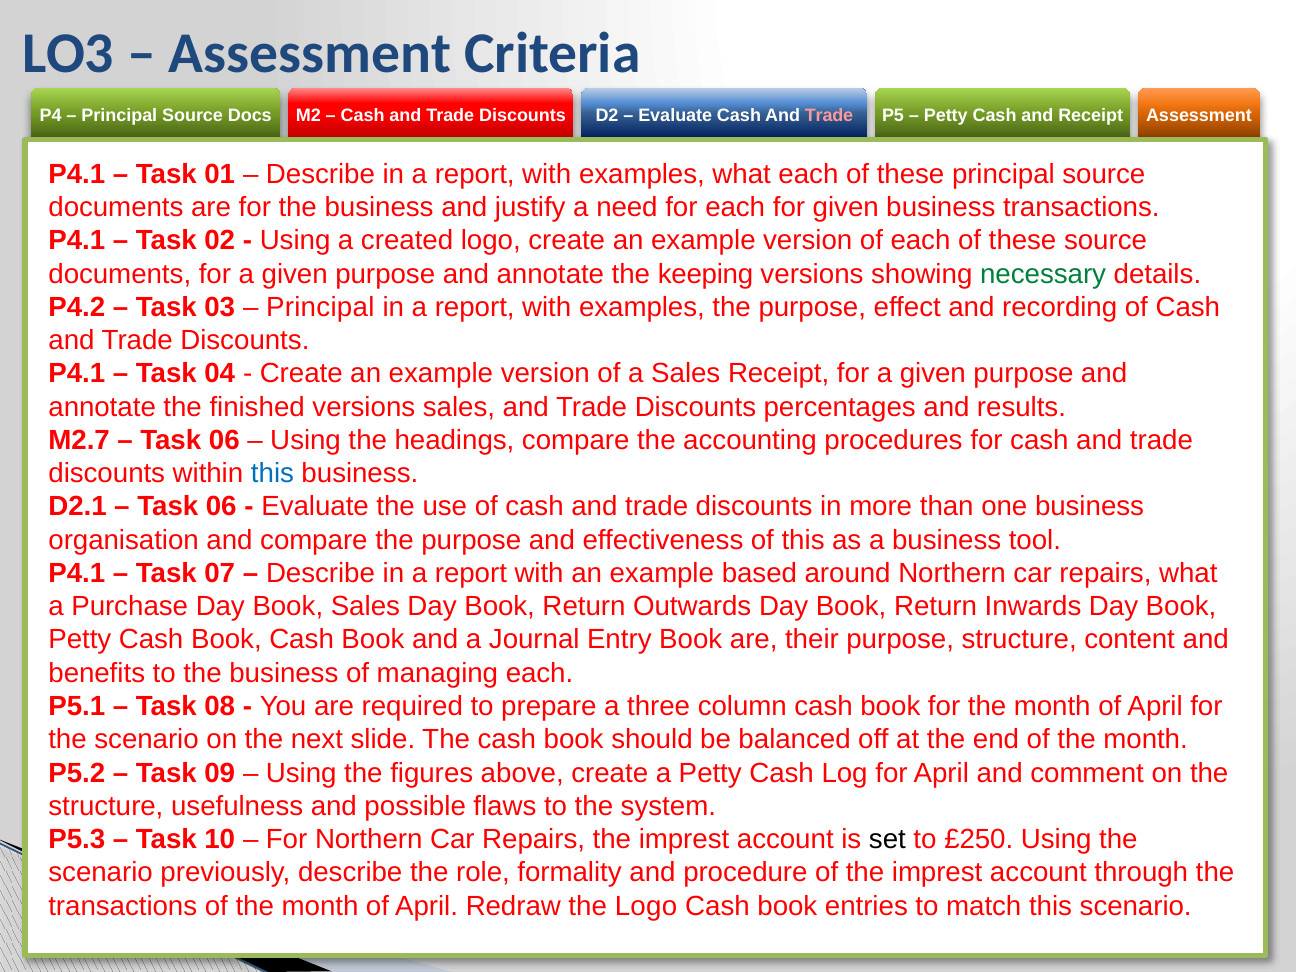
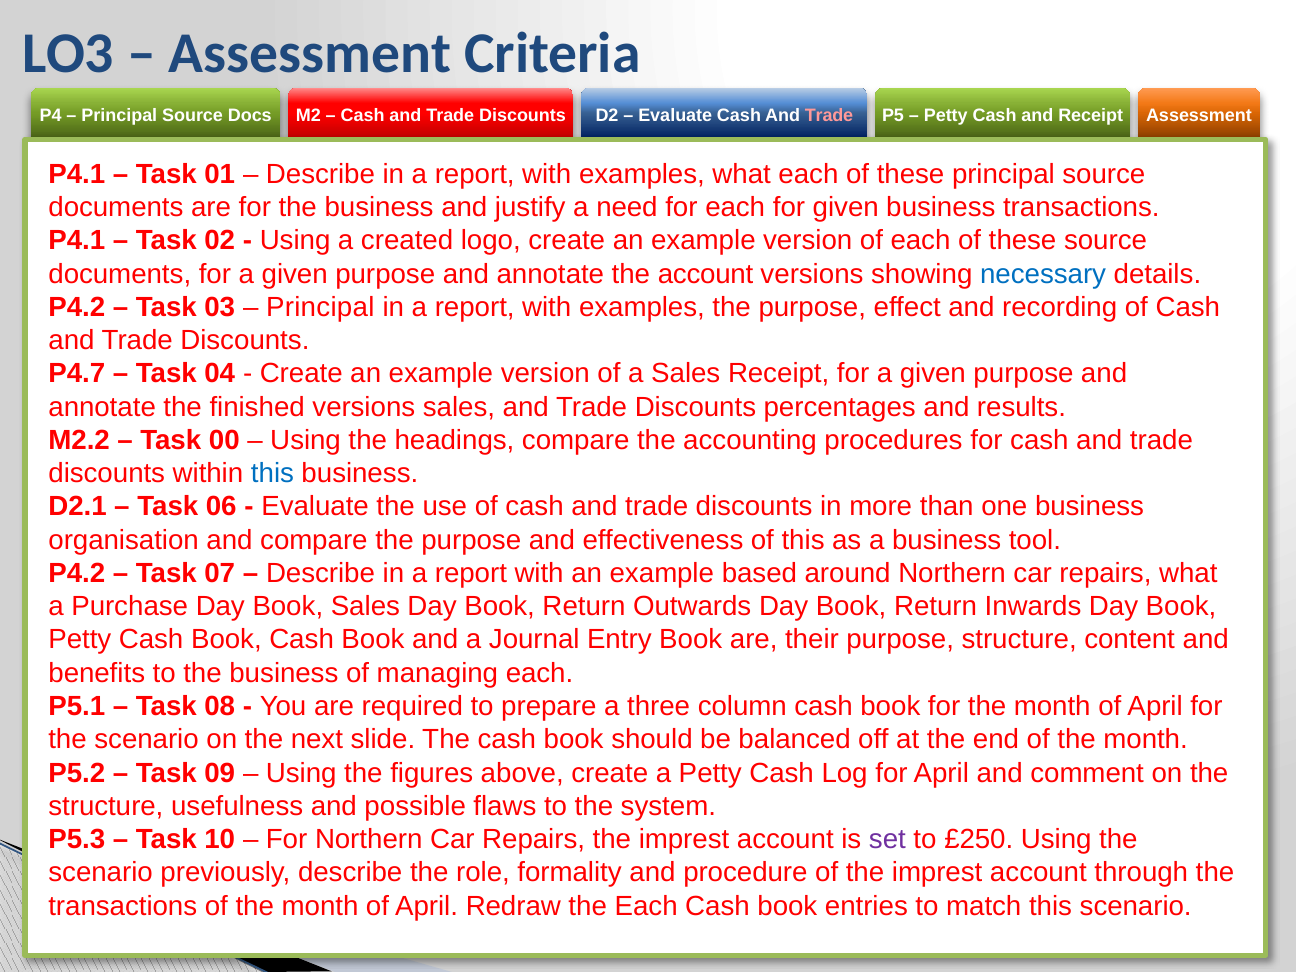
the keeping: keeping -> account
necessary colour: green -> blue
P4.1 at (77, 374): P4.1 -> P4.7
M2.7: M2.7 -> M2.2
06 at (224, 440): 06 -> 00
P4.1 at (77, 573): P4.1 -> P4.2
set colour: black -> purple
the Logo: Logo -> Each
